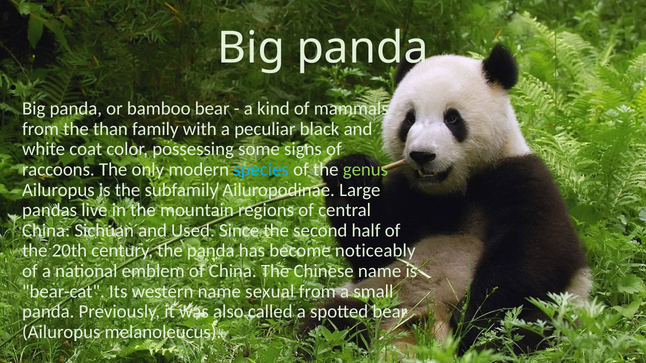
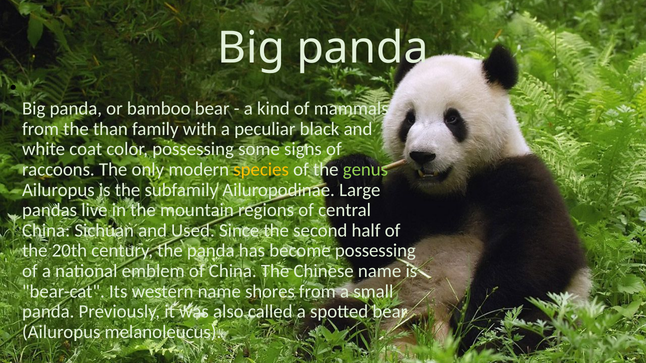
species colour: light blue -> yellow
become noticeably: noticeably -> possessing
sexual: sexual -> shores
